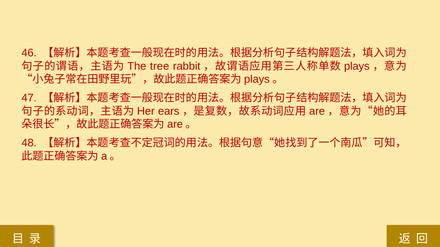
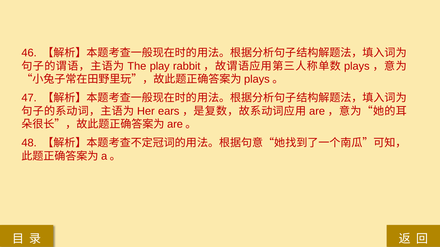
tree: tree -> play
